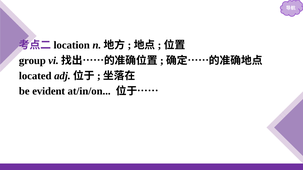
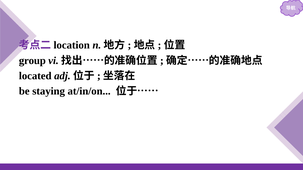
evident: evident -> staying
